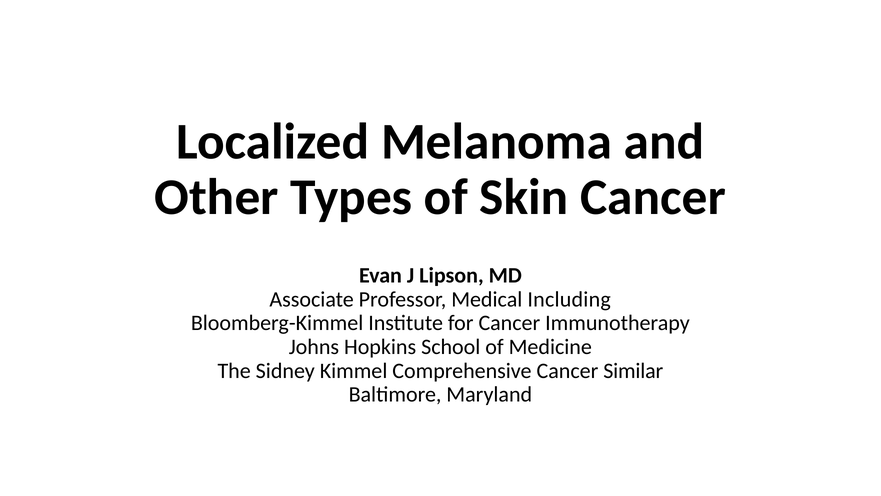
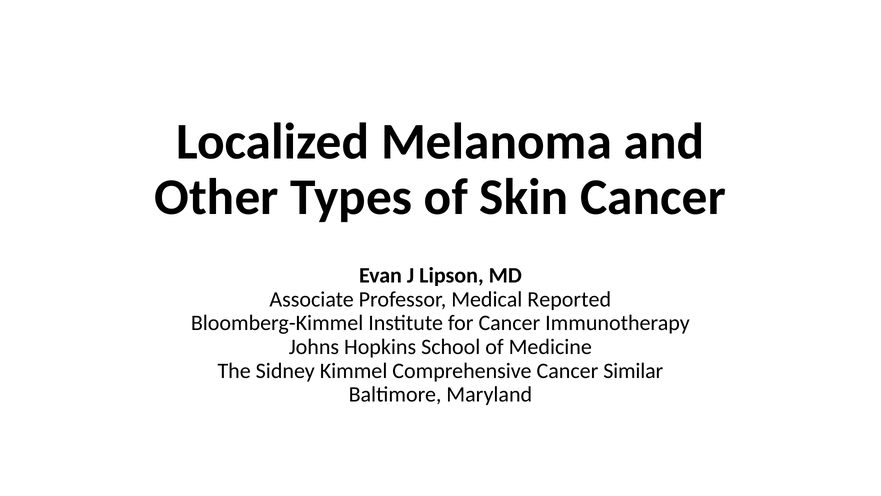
Including: Including -> Reported
